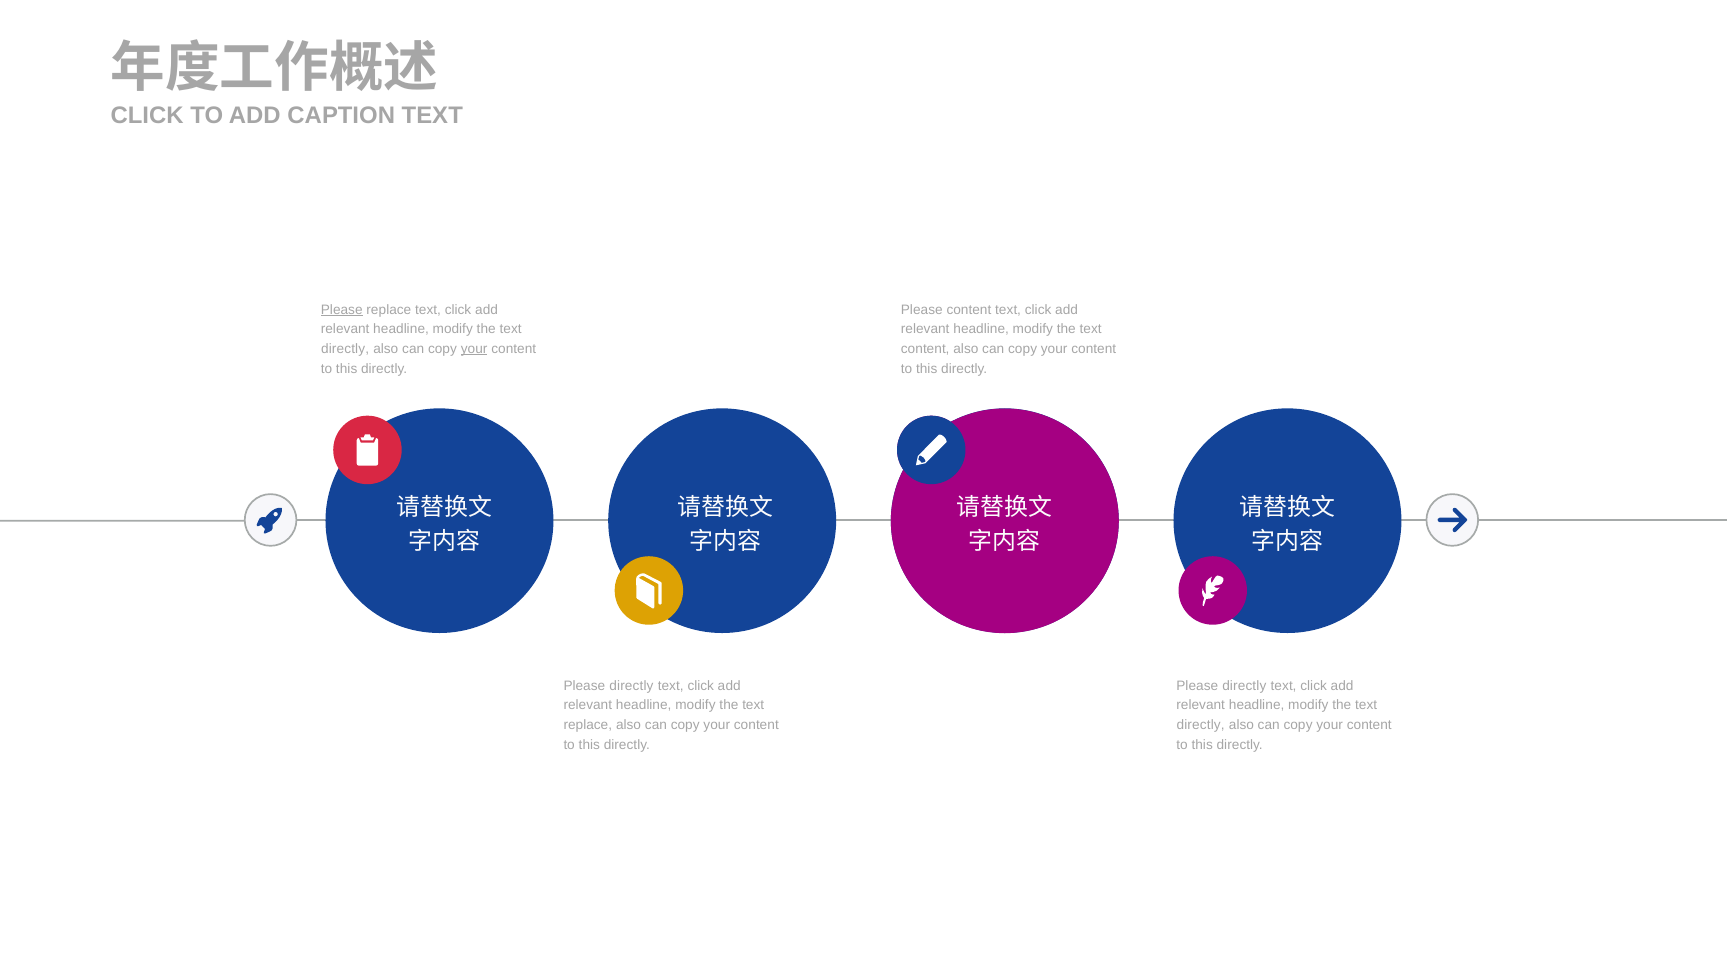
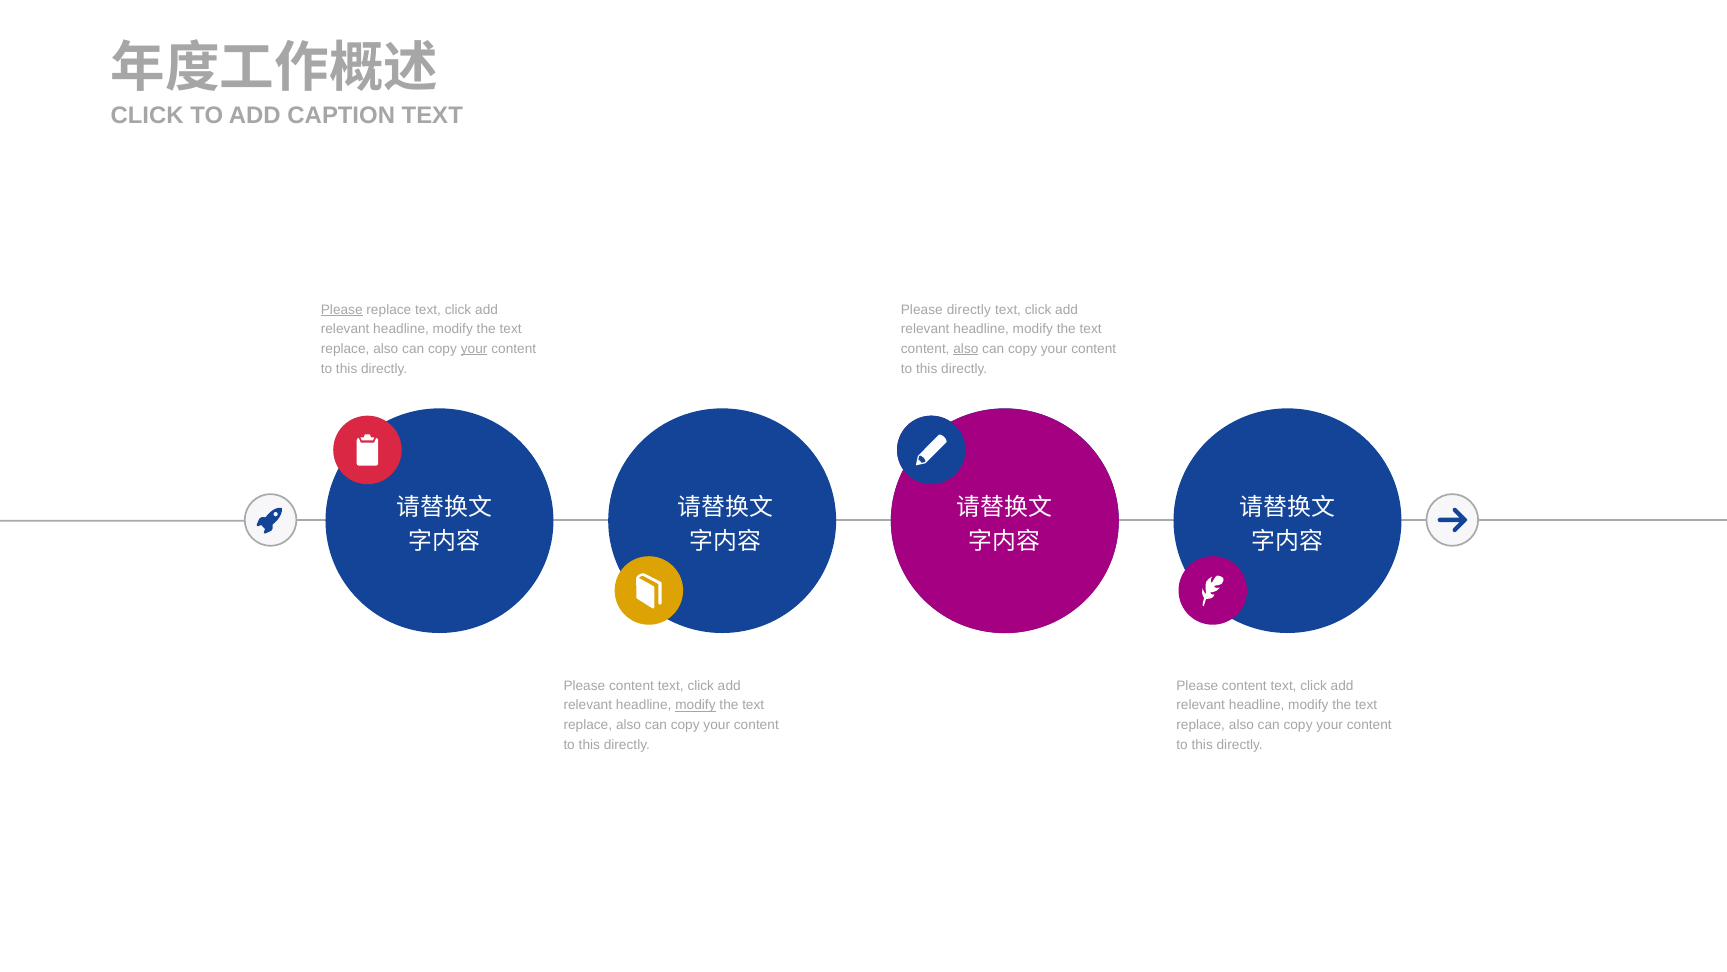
Please content: content -> directly
directly at (345, 349): directly -> replace
also at (966, 349) underline: none -> present
directly at (631, 685): directly -> content
directly at (1244, 685): directly -> content
modify at (695, 705) underline: none -> present
directly at (1201, 725): directly -> replace
